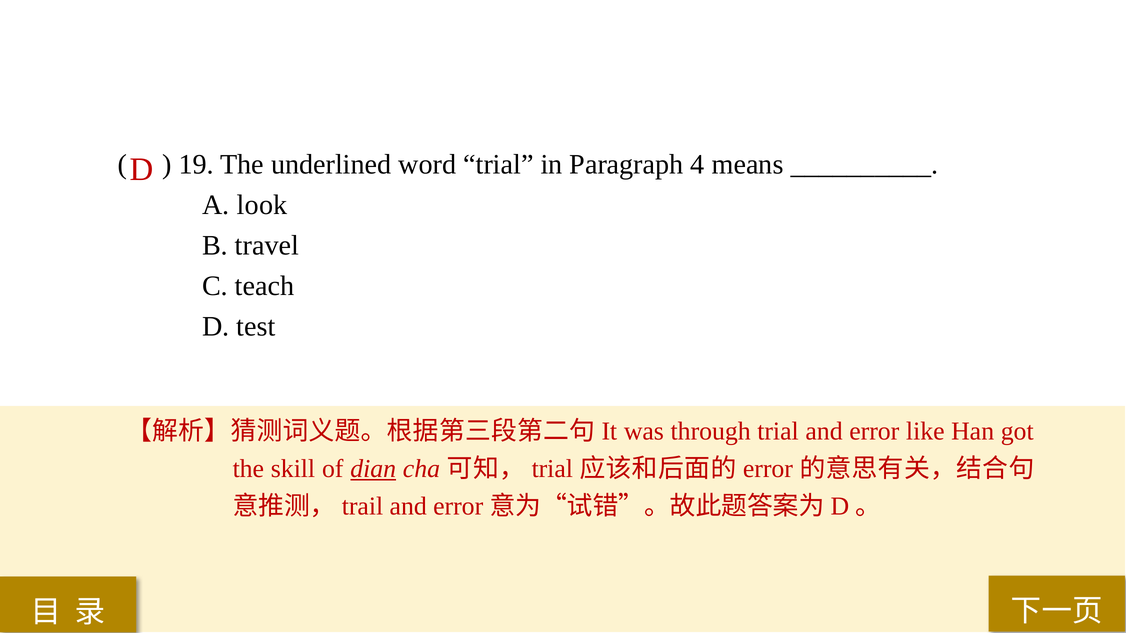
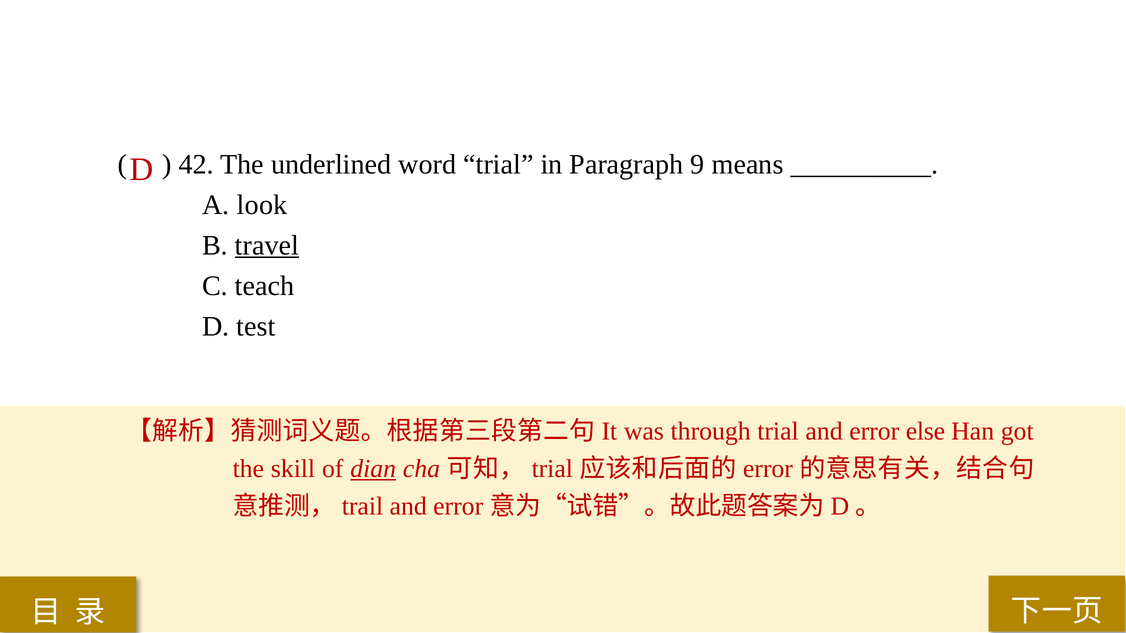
19: 19 -> 42
4: 4 -> 9
travel underline: none -> present
like: like -> else
